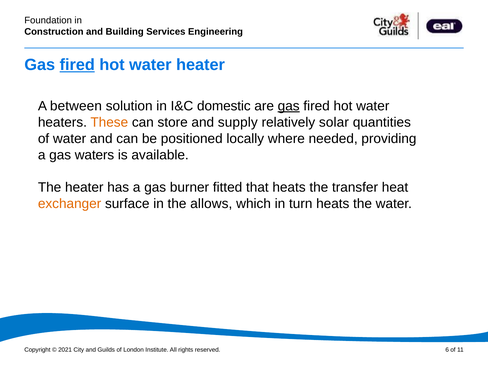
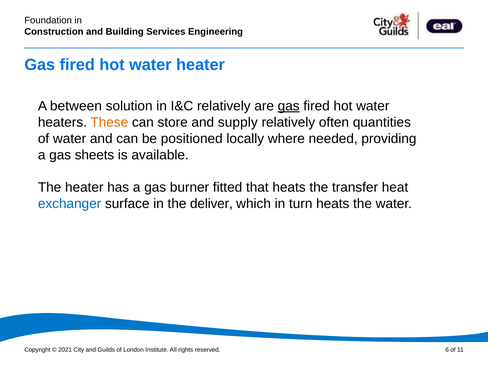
fired at (77, 65) underline: present -> none
I&C domestic: domestic -> relatively
solar: solar -> often
waters: waters -> sheets
exchanger colour: orange -> blue
allows: allows -> deliver
